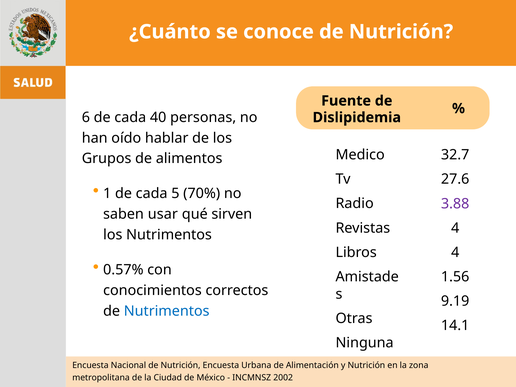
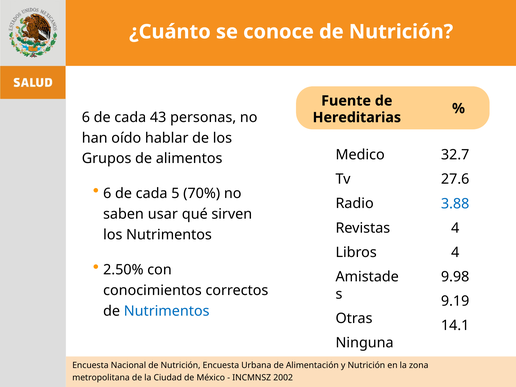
40: 40 -> 43
Dislipidemia: Dislipidemia -> Hereditarias
1 at (107, 194): 1 -> 6
3.88 colour: purple -> blue
0.57%: 0.57% -> 2.50%
1.56: 1.56 -> 9.98
